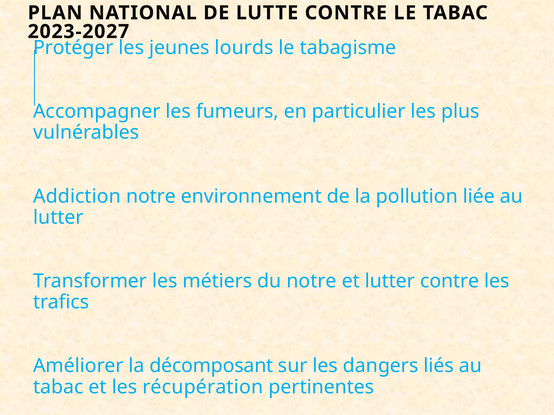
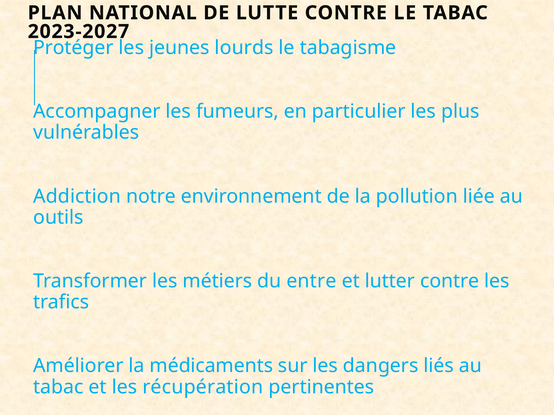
lutter at (58, 218): lutter -> outils
du notre: notre -> entre
décomposant: décomposant -> médicaments
